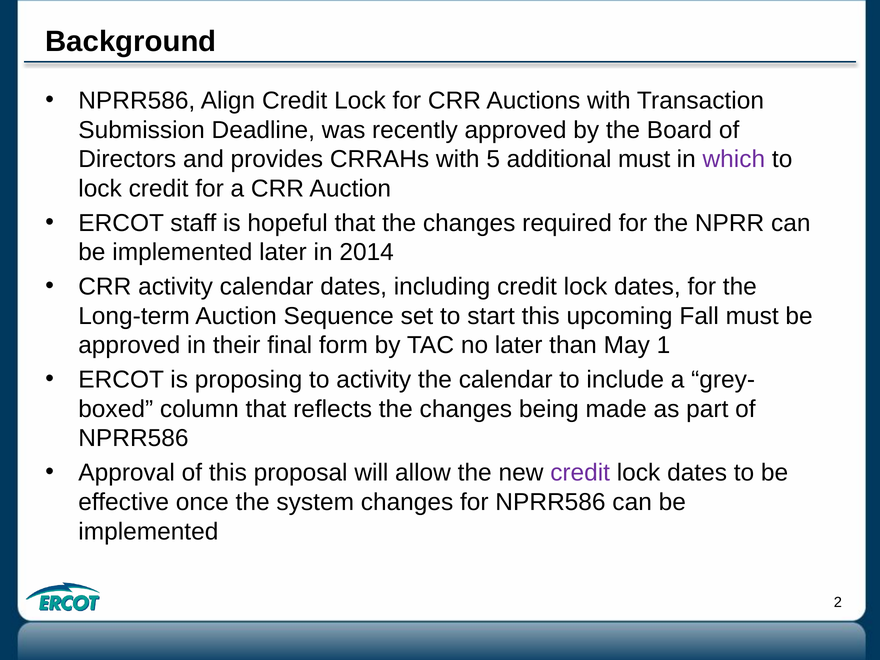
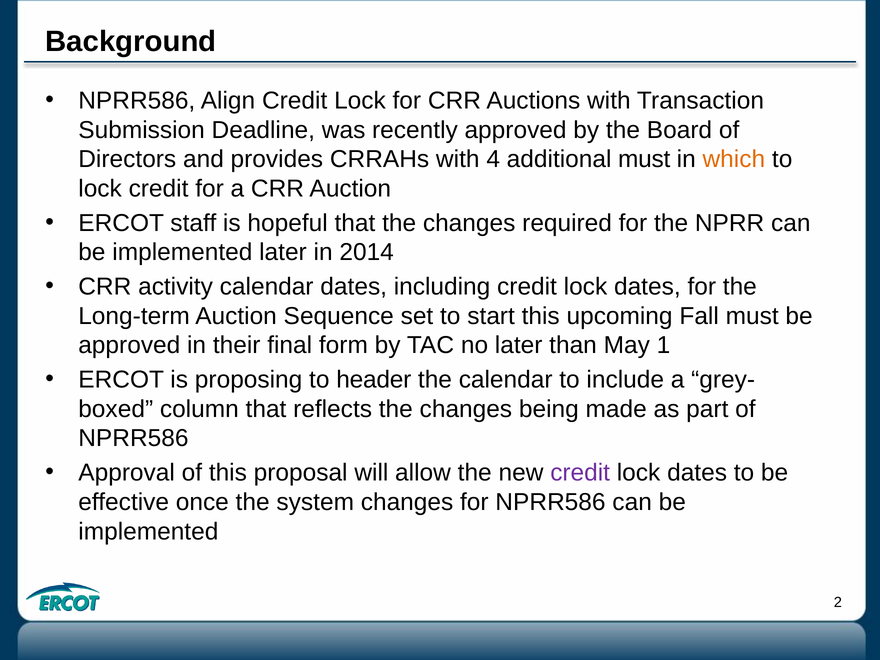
5: 5 -> 4
which colour: purple -> orange
to activity: activity -> header
